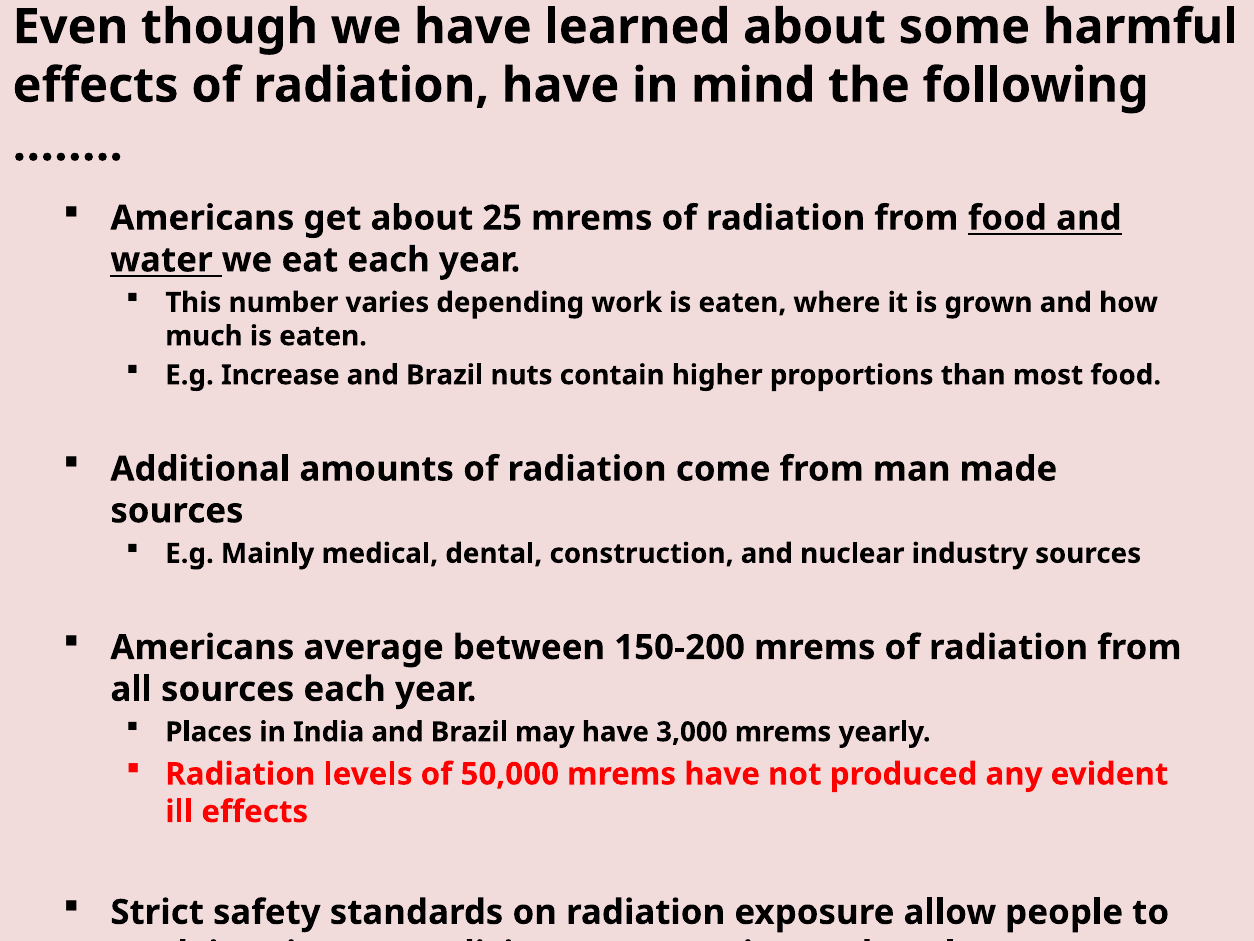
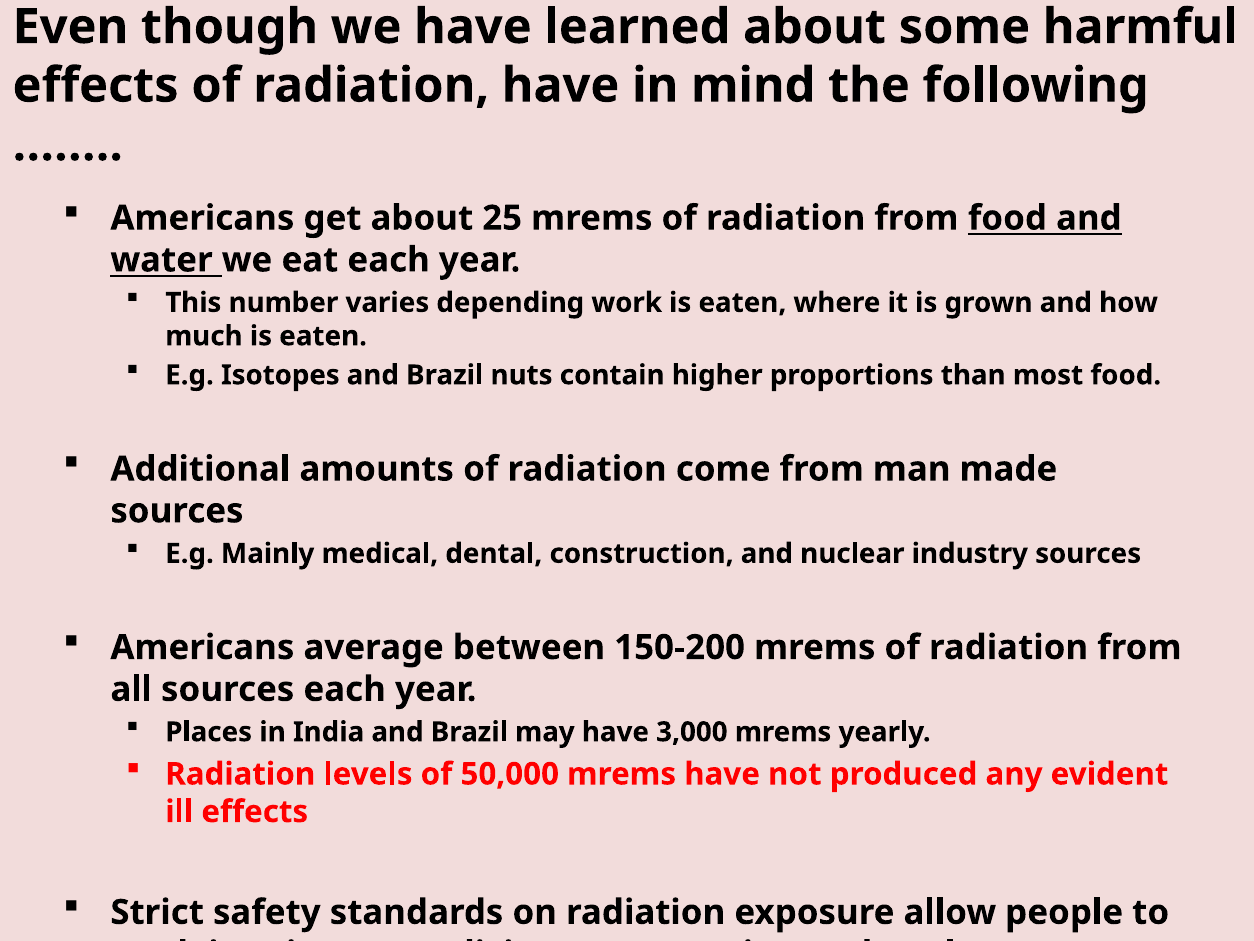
Increase: Increase -> Isotopes
